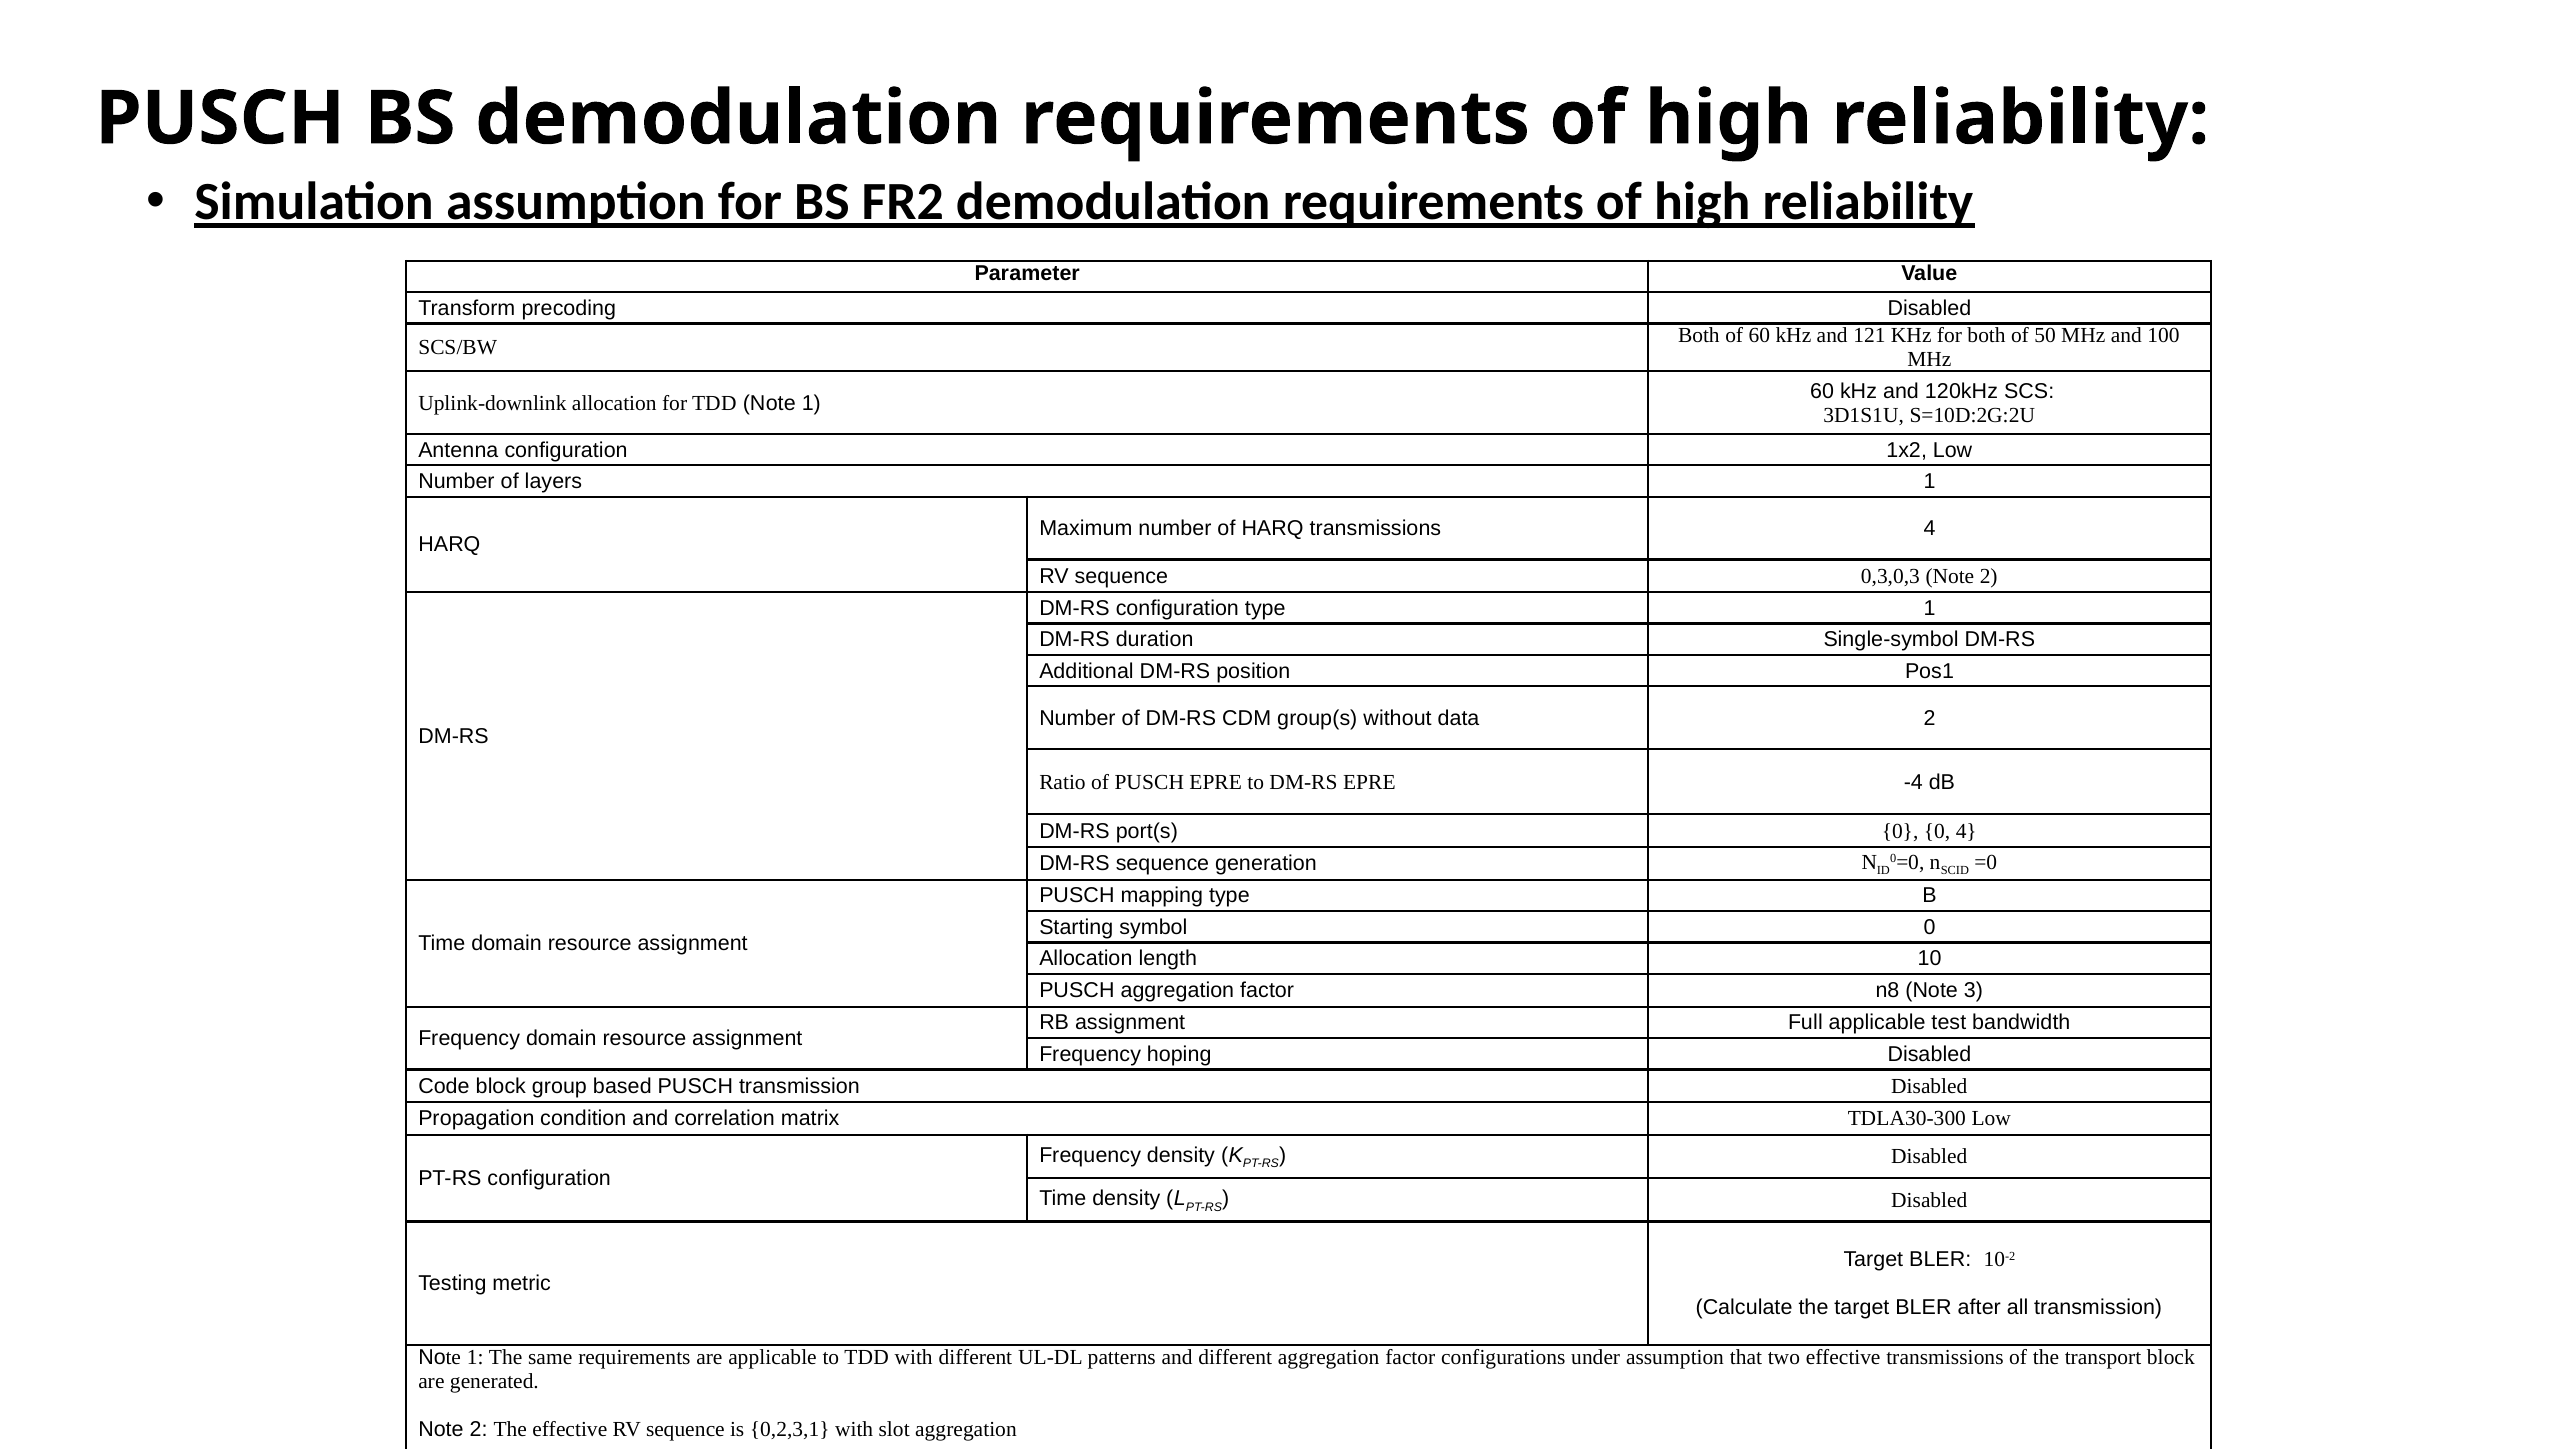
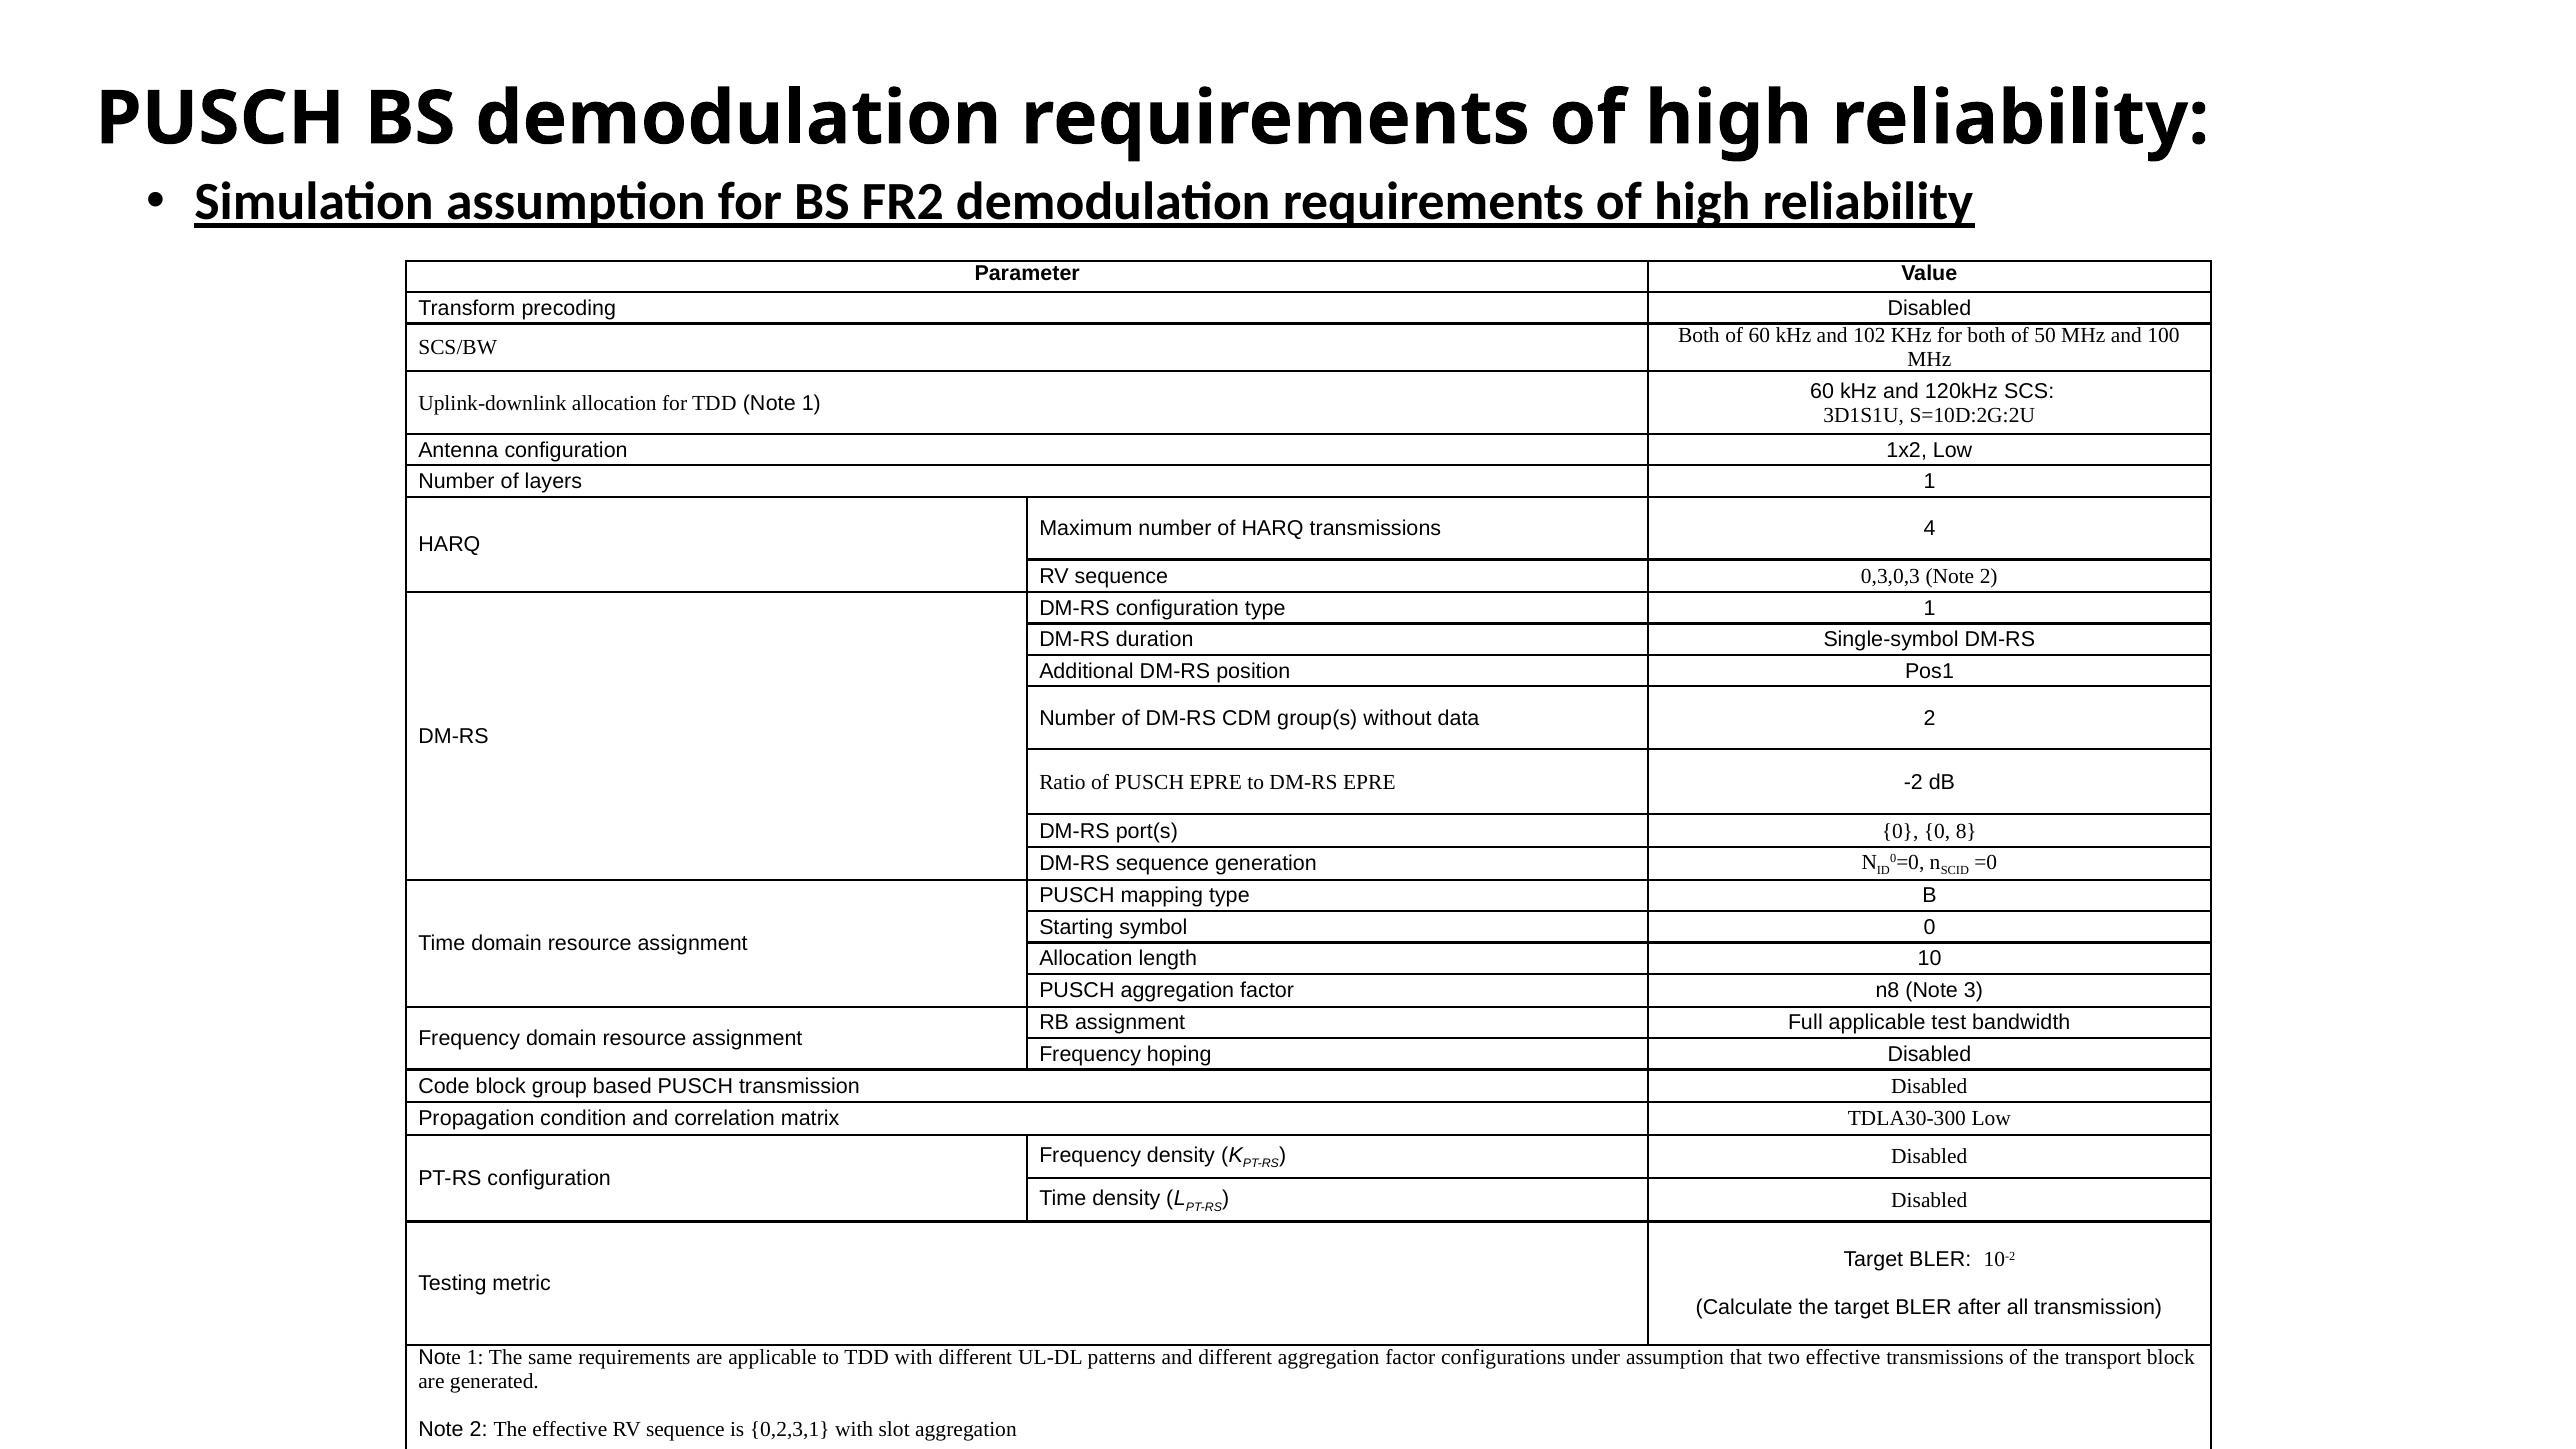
121: 121 -> 102
-4: -4 -> -2
0 4: 4 -> 8
